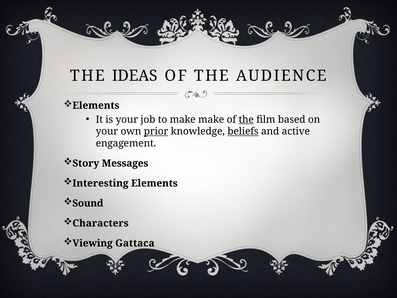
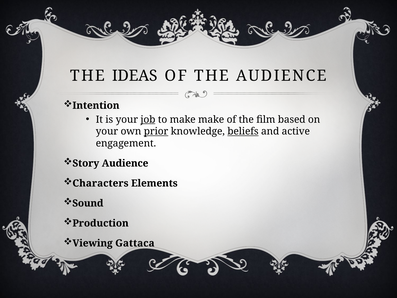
Elements at (96, 105): Elements -> Intention
job underline: none -> present
the at (246, 119) underline: present -> none
Story Messages: Messages -> Audience
Interesting: Interesting -> Characters
Characters: Characters -> Production
